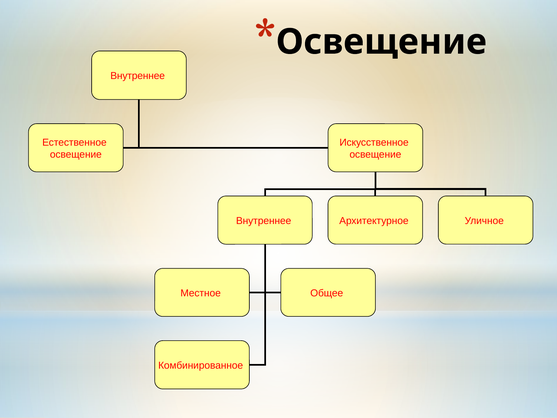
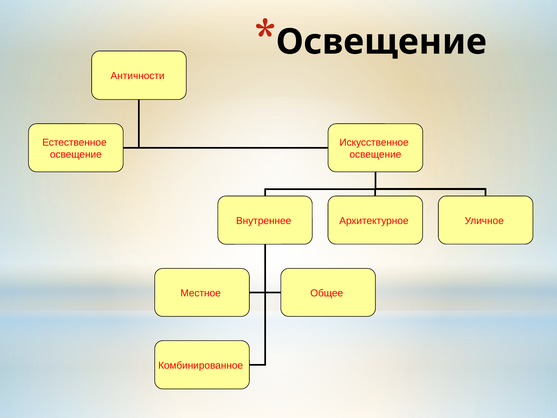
Внутреннее at (138, 76): Внутреннее -> Античности
